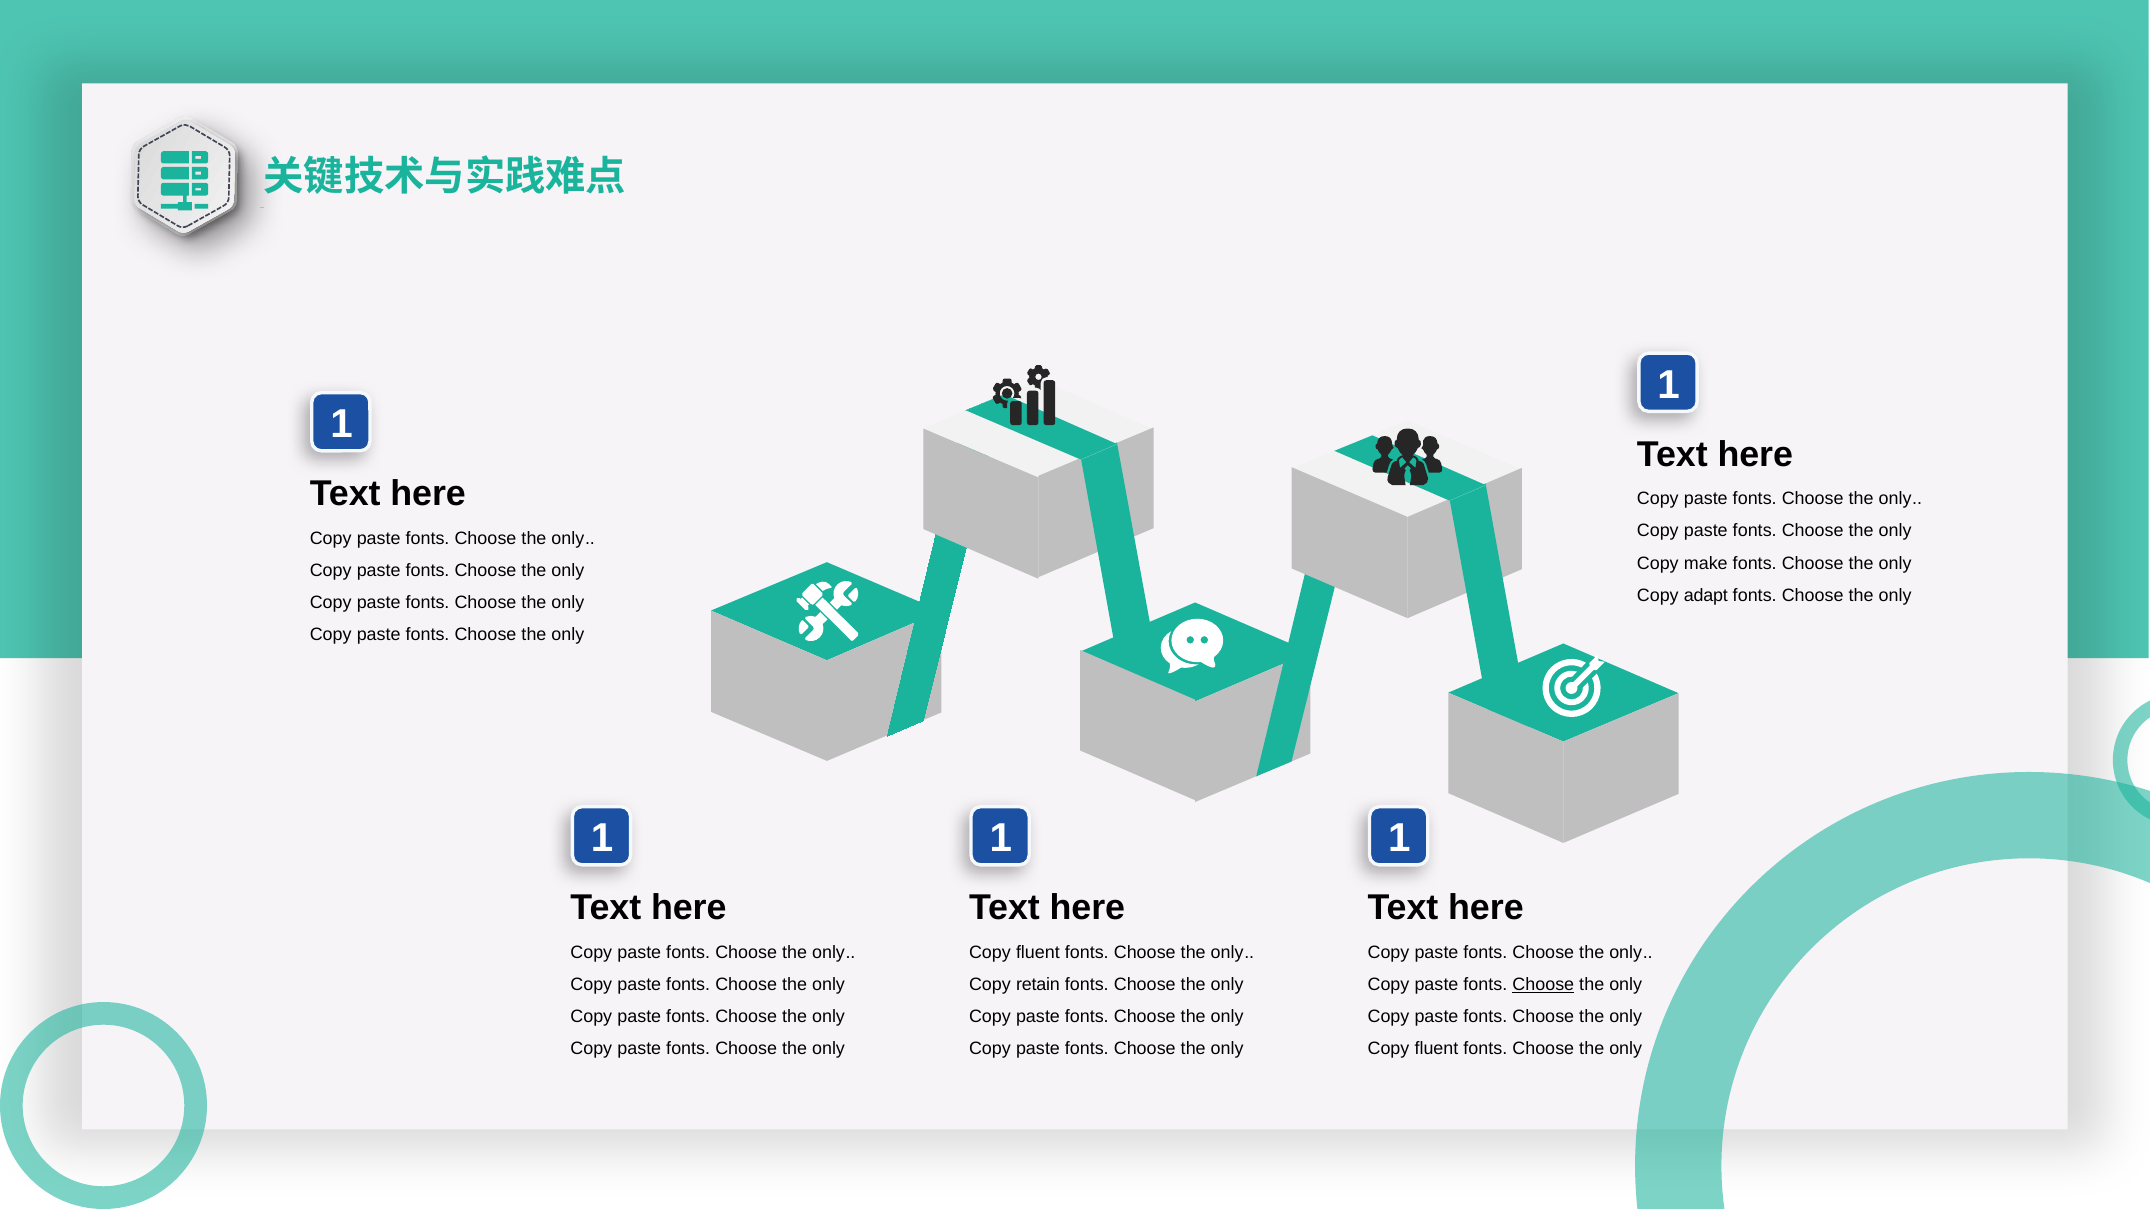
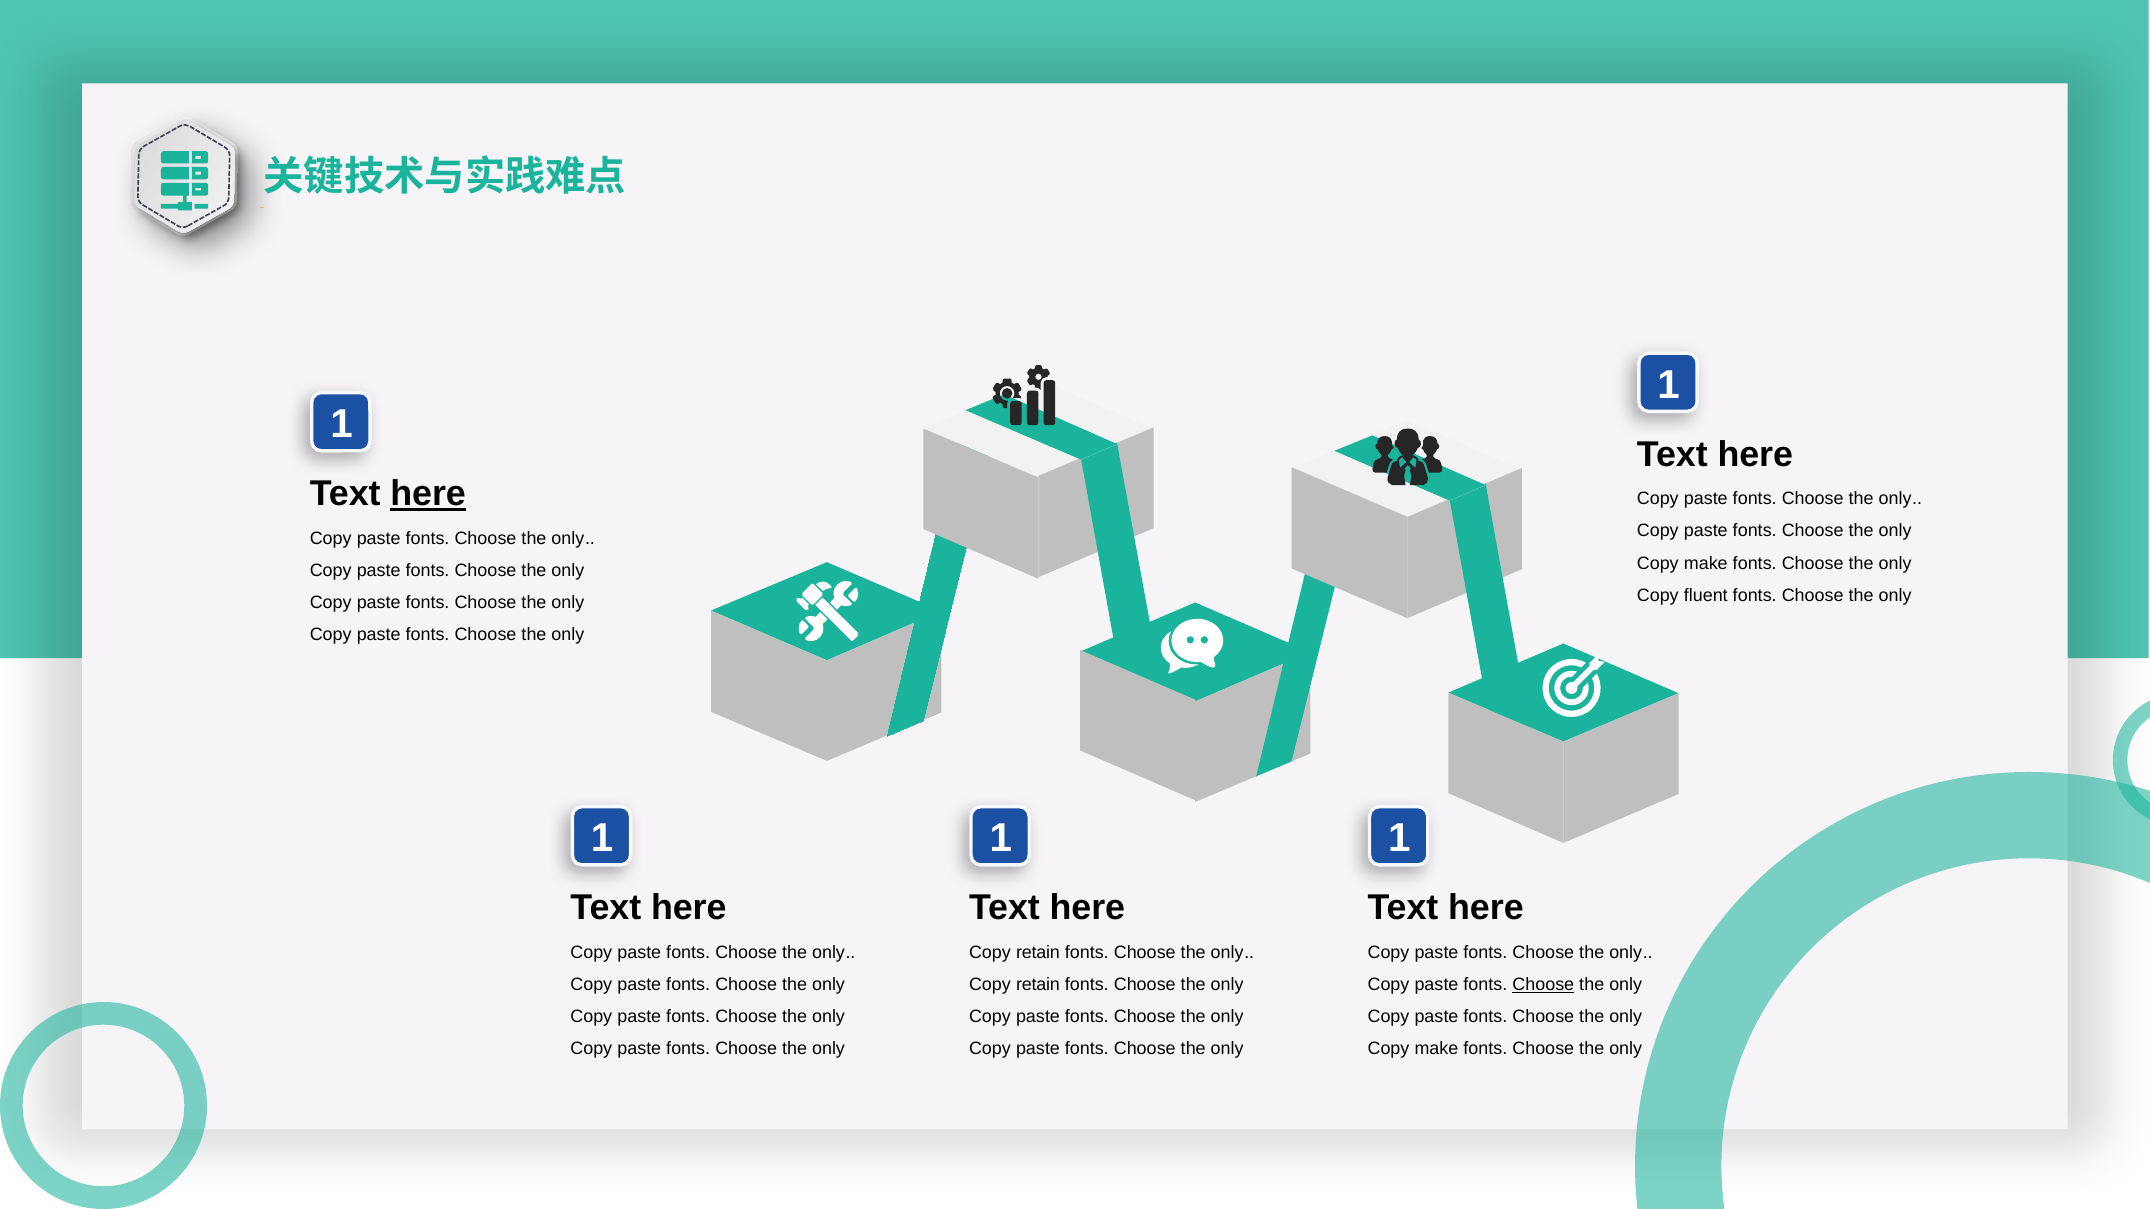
here at (428, 494) underline: none -> present
adapt: adapt -> fluent
fluent at (1038, 953): fluent -> retain
fluent at (1436, 1049): fluent -> make
